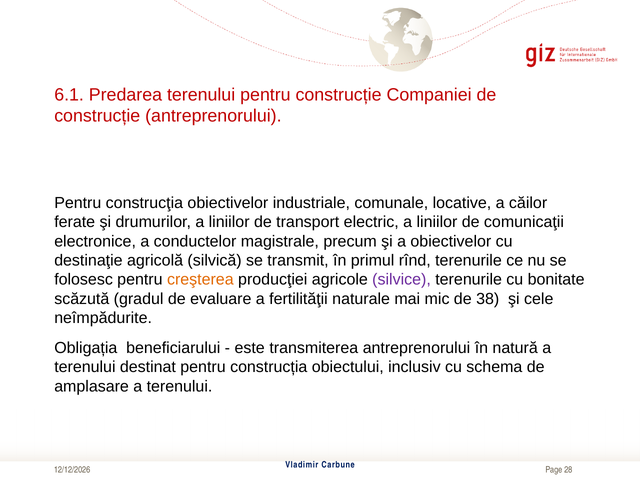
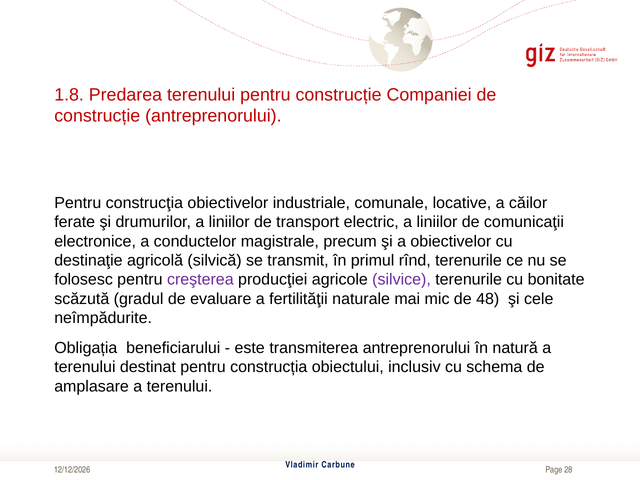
6.1: 6.1 -> 1.8
creşterea colour: orange -> purple
38: 38 -> 48
